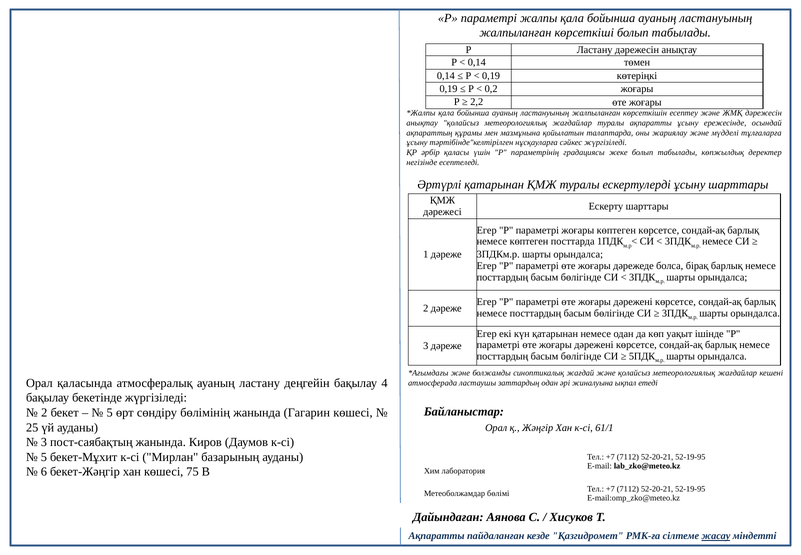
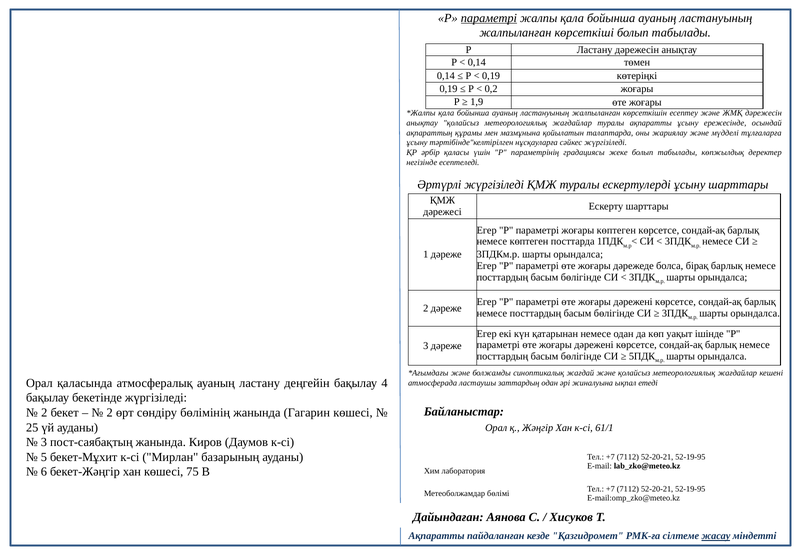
параметрі at (489, 18) underline: none -> present
2,2: 2,2 -> 1,9
Әртүрлі қатарынан: қатарынан -> жүргізіледі
5 at (110, 412): 5 -> 2
